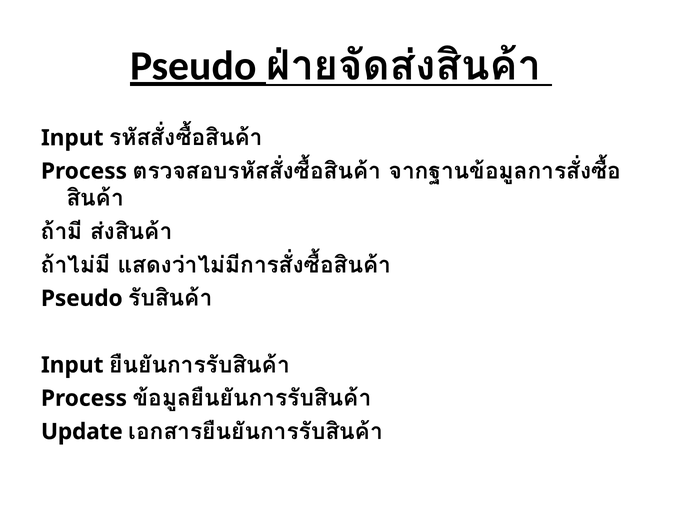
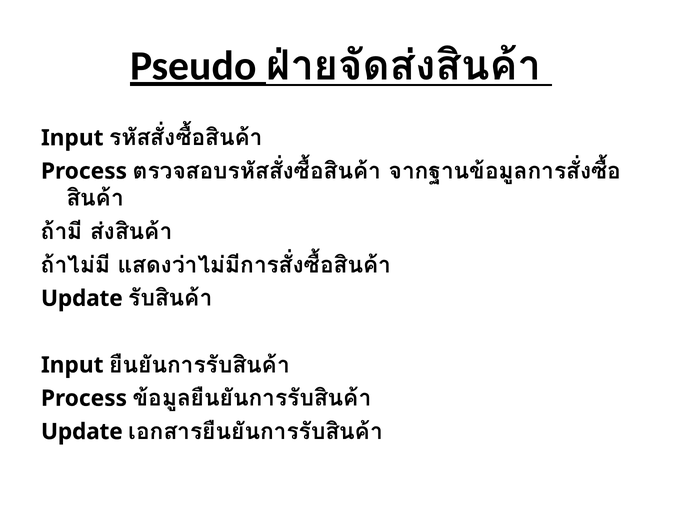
Pseudo at (82, 299): Pseudo -> Update
